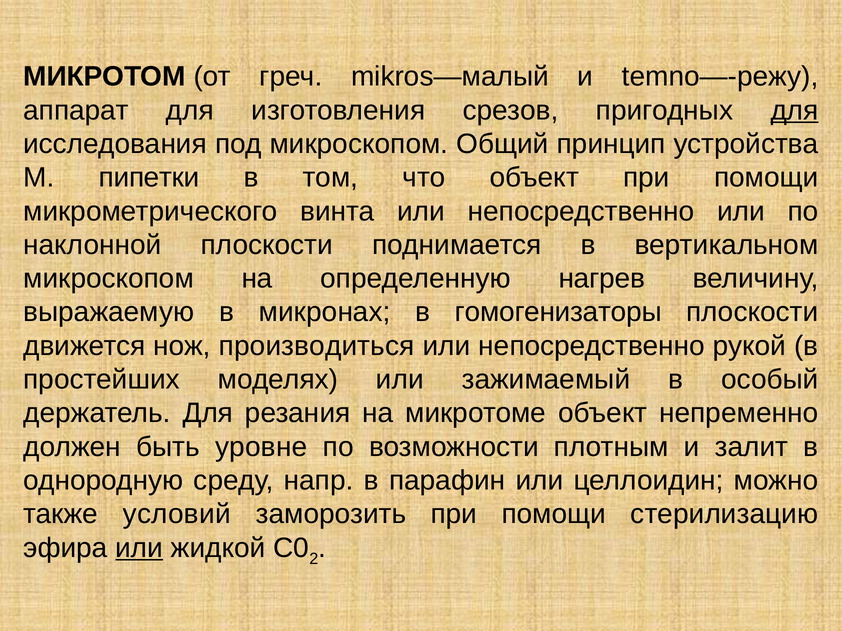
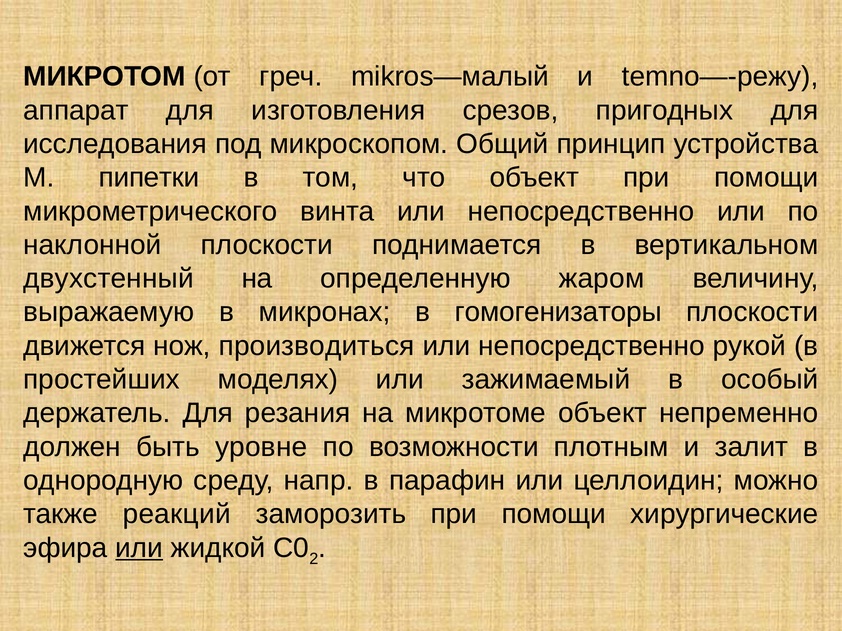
для at (795, 110) underline: present -> none
микроскопом at (109, 279): микроскопом -> двухстенный
нагрев: нагрев -> жаром
условий: условий -> реакций
стерилизацию: стерилизацию -> хирургические
